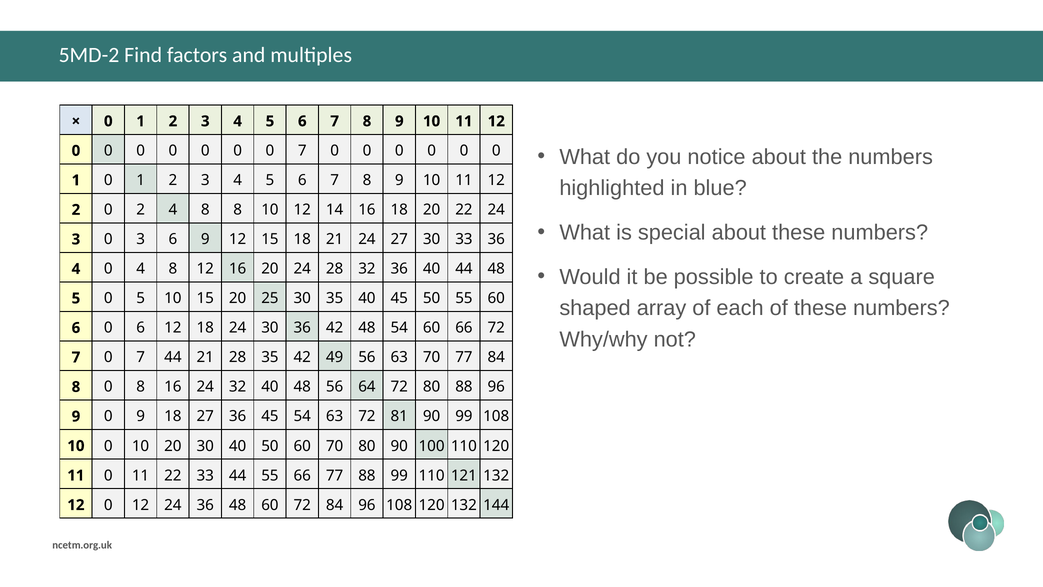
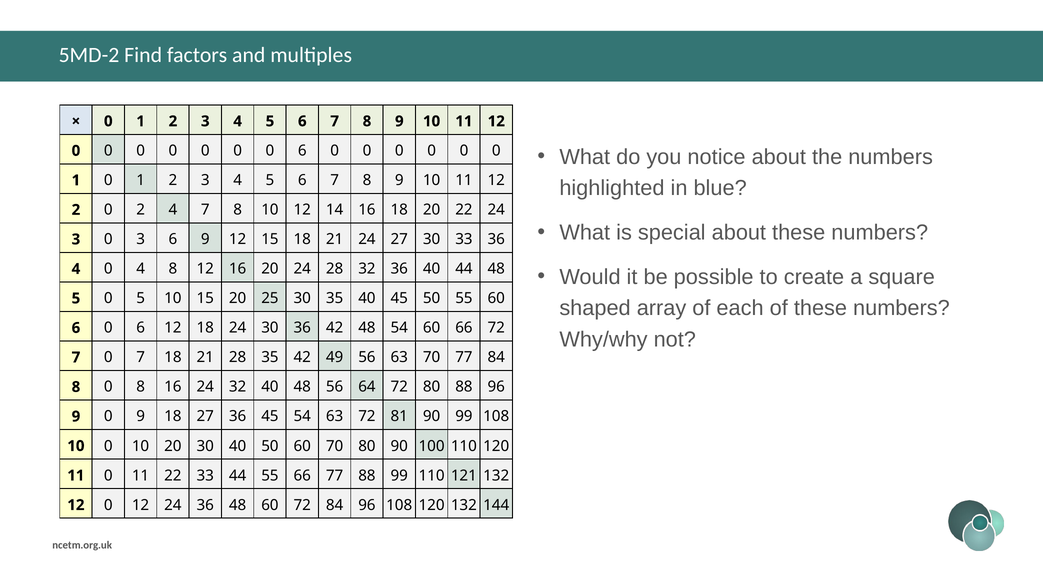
0 0 7: 7 -> 6
2 4 8: 8 -> 7
7 44: 44 -> 18
